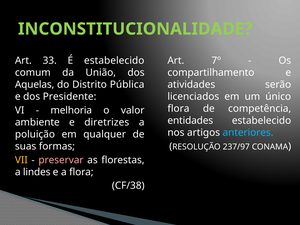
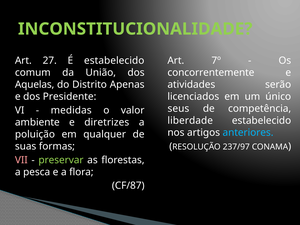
33: 33 -> 27
compartilhamento: compartilhamento -> concorrentemente
Pública: Pública -> Apenas
flora at (178, 109): flora -> seus
melhoria: melhoria -> medidas
entidades: entidades -> liberdade
VII colour: yellow -> pink
preservar colour: pink -> light green
lindes: lindes -> pesca
CF/38: CF/38 -> CF/87
